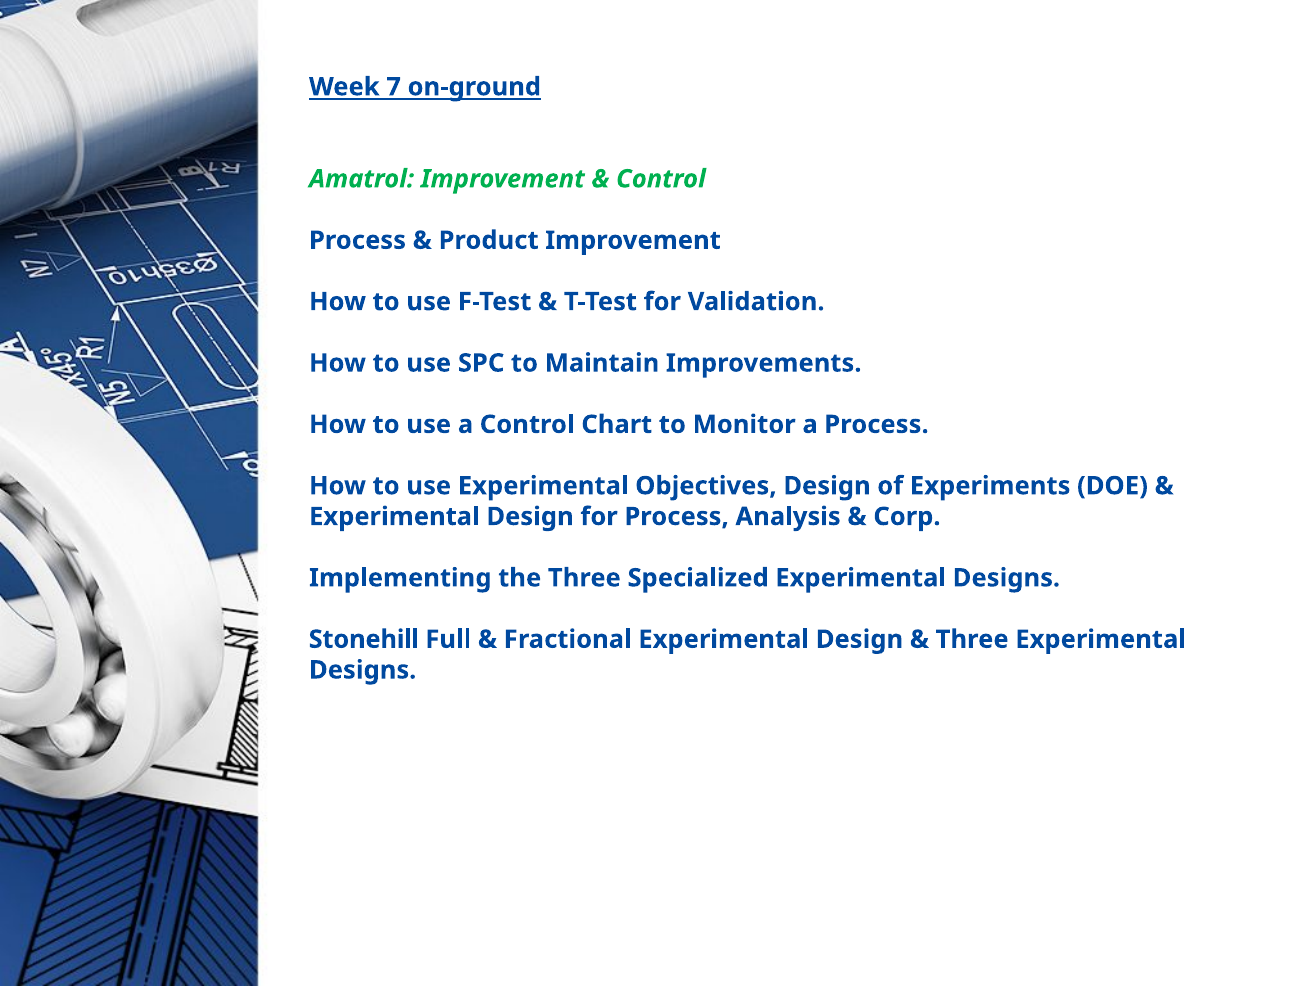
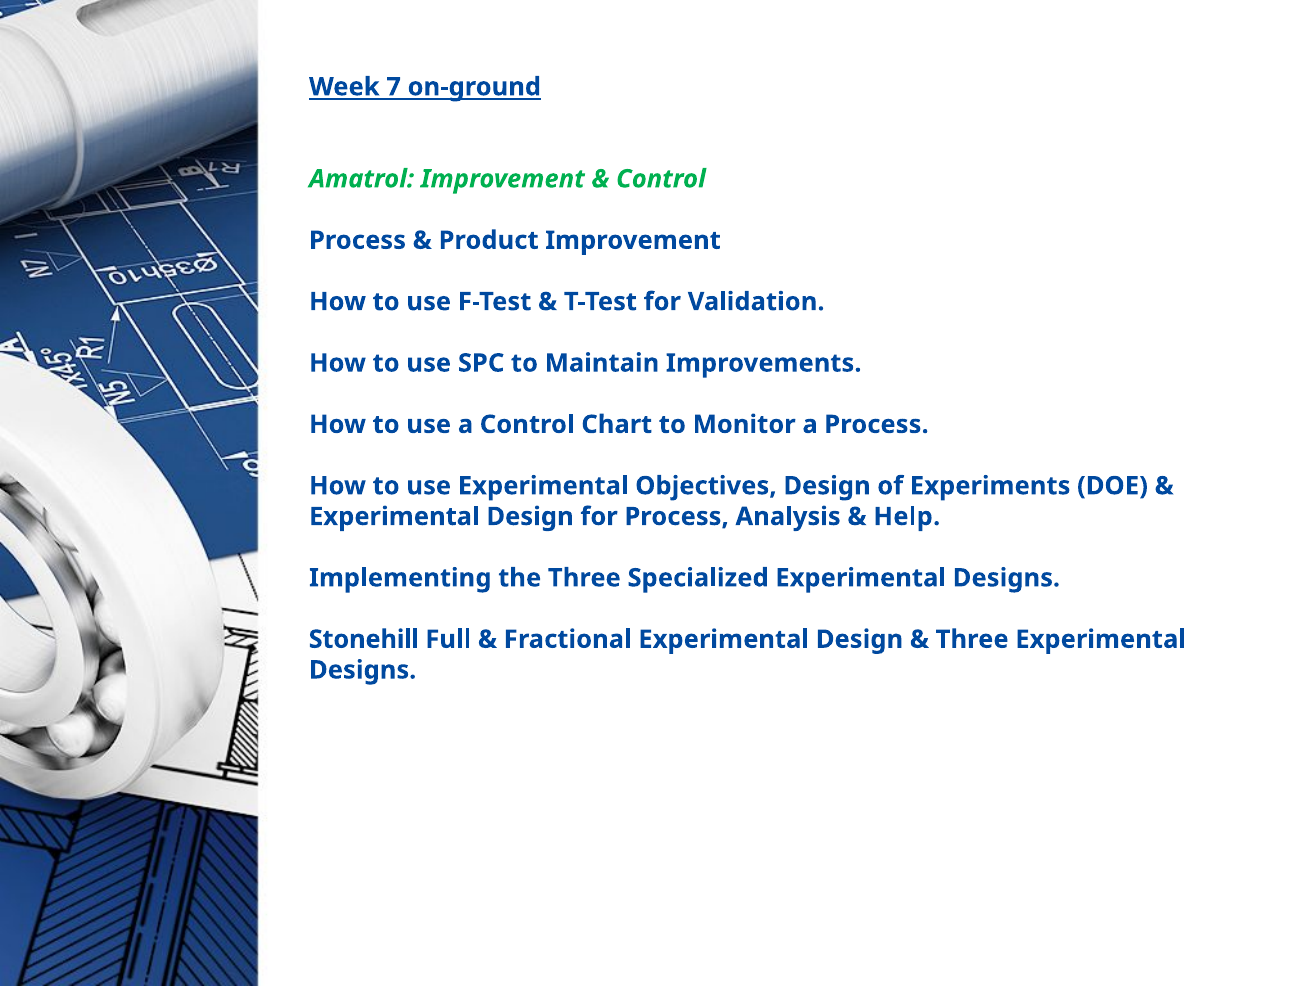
Corp: Corp -> Help
